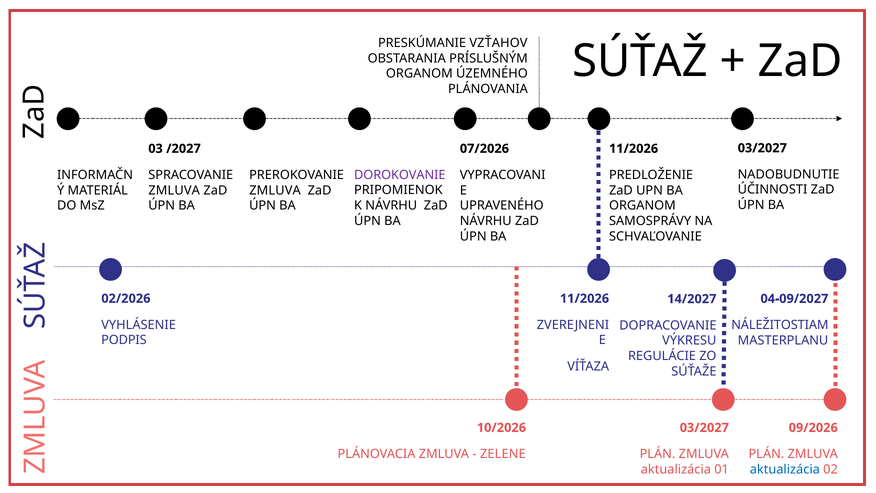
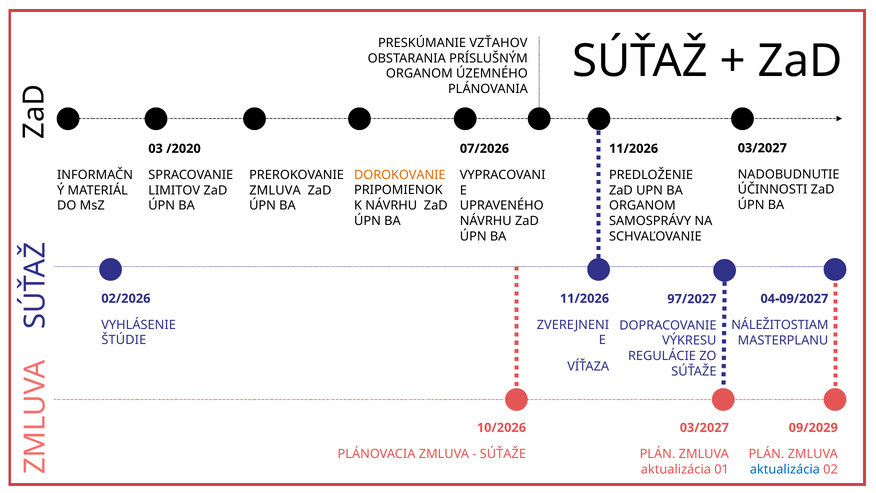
/2027: /2027 -> /2020
DOROKOVANIE colour: purple -> orange
ZMLUVA at (174, 190): ZMLUVA -> LIMITOV
14/2027: 14/2027 -> 97/2027
PODPIS: PODPIS -> ŠTÚDIE
09/2026: 09/2026 -> 09/2029
ZELENE at (503, 454): ZELENE -> SÚŤAŽE
